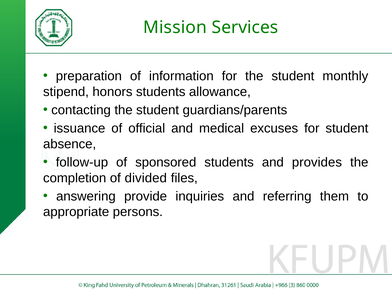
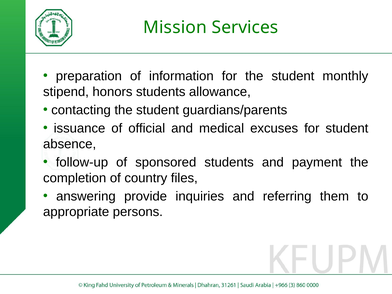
provides: provides -> payment
divided: divided -> country
